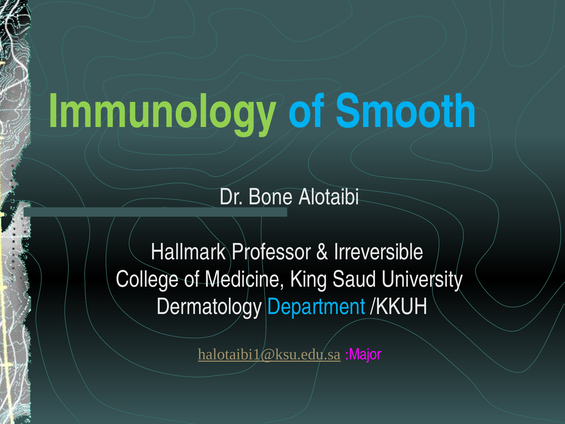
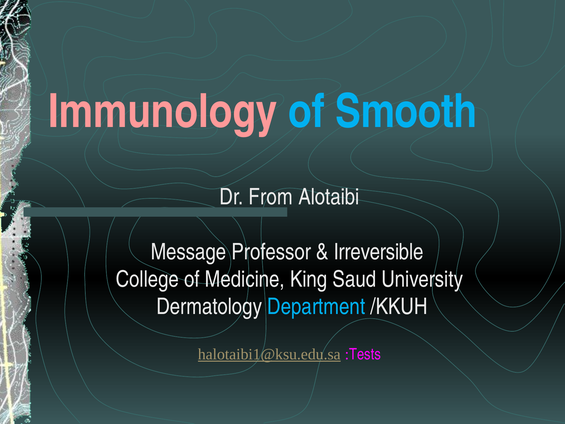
Immunology colour: light green -> pink
Bone: Bone -> From
Hallmark: Hallmark -> Message
Major: Major -> Tests
